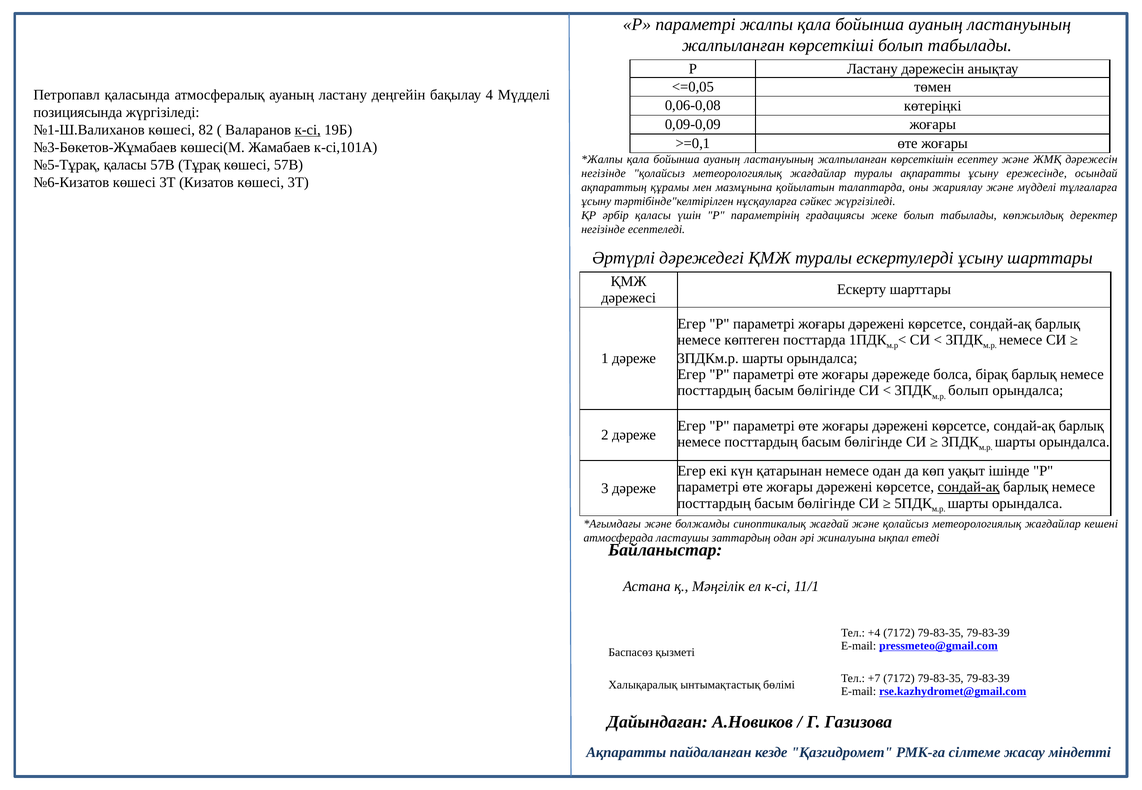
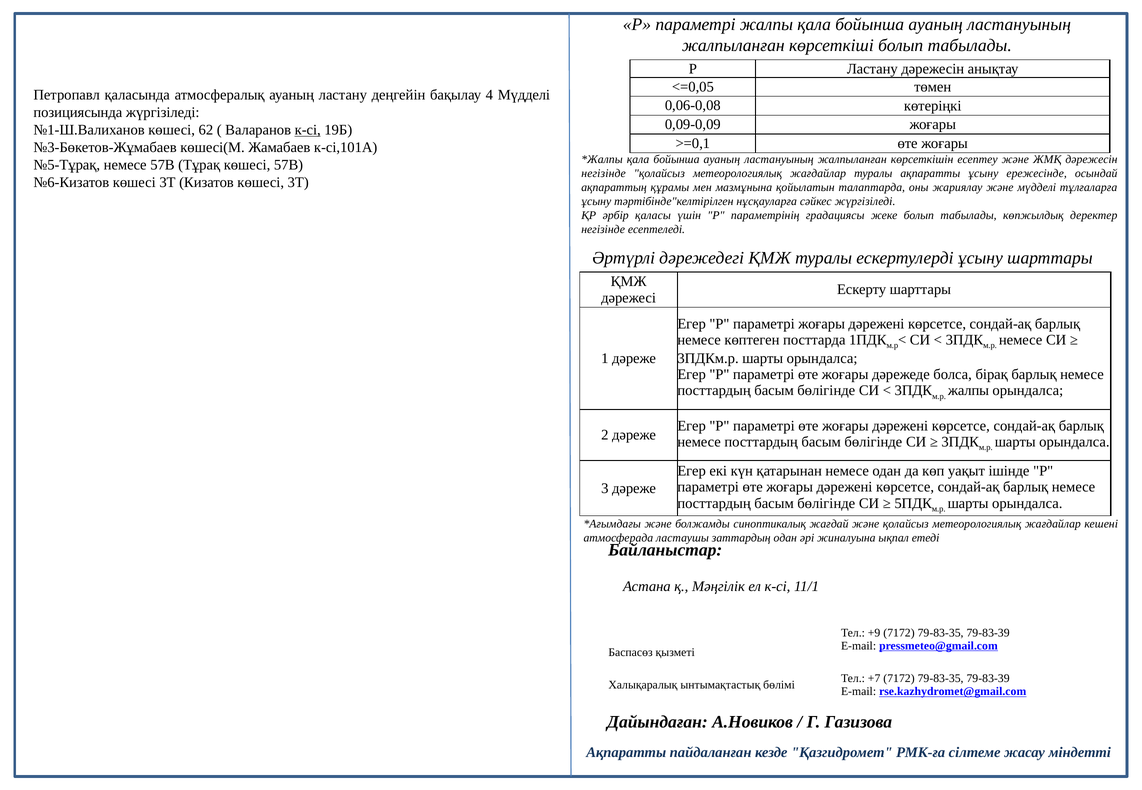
82: 82 -> 62
№5-Тұрақ қаласы: қаласы -> немесе
болып at (968, 391): болып -> жалпы
сондай-ақ at (969, 487) underline: present -> none
+4: +4 -> +9
